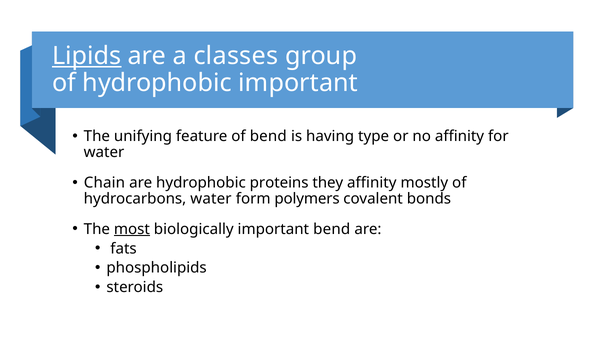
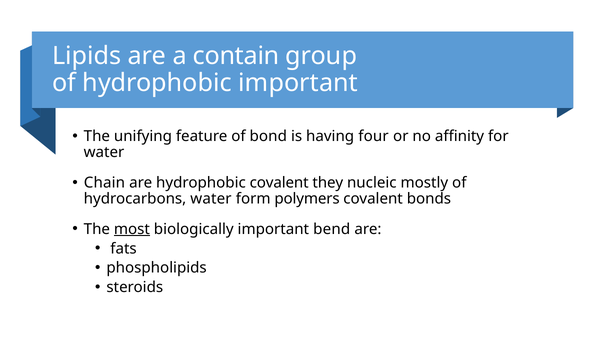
Lipids underline: present -> none
classes: classes -> contain
of bend: bend -> bond
type: type -> four
hydrophobic proteins: proteins -> covalent
they affinity: affinity -> nucleic
